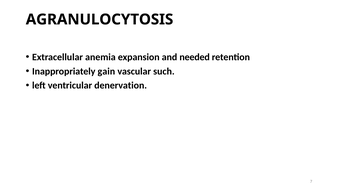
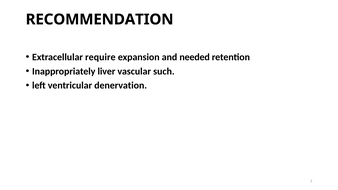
AGRANULOCYTOSIS: AGRANULOCYTOSIS -> RECOMMENDATION
anemia: anemia -> require
gain: gain -> liver
